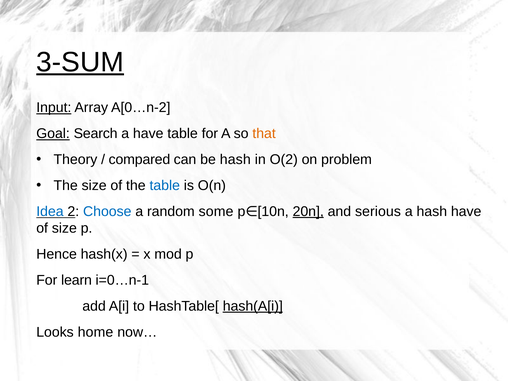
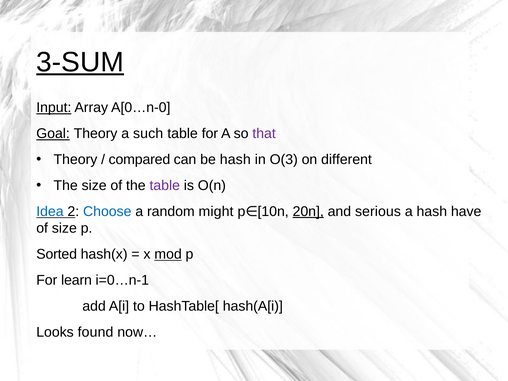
A[0…n-2: A[0…n-2 -> A[0…n-0
Goal Search: Search -> Theory
a have: have -> such
that colour: orange -> purple
O(2: O(2 -> O(3
problem: problem -> different
table at (165, 185) colour: blue -> purple
some: some -> might
Hence: Hence -> Sorted
mod underline: none -> present
hash(A[i underline: present -> none
home: home -> found
